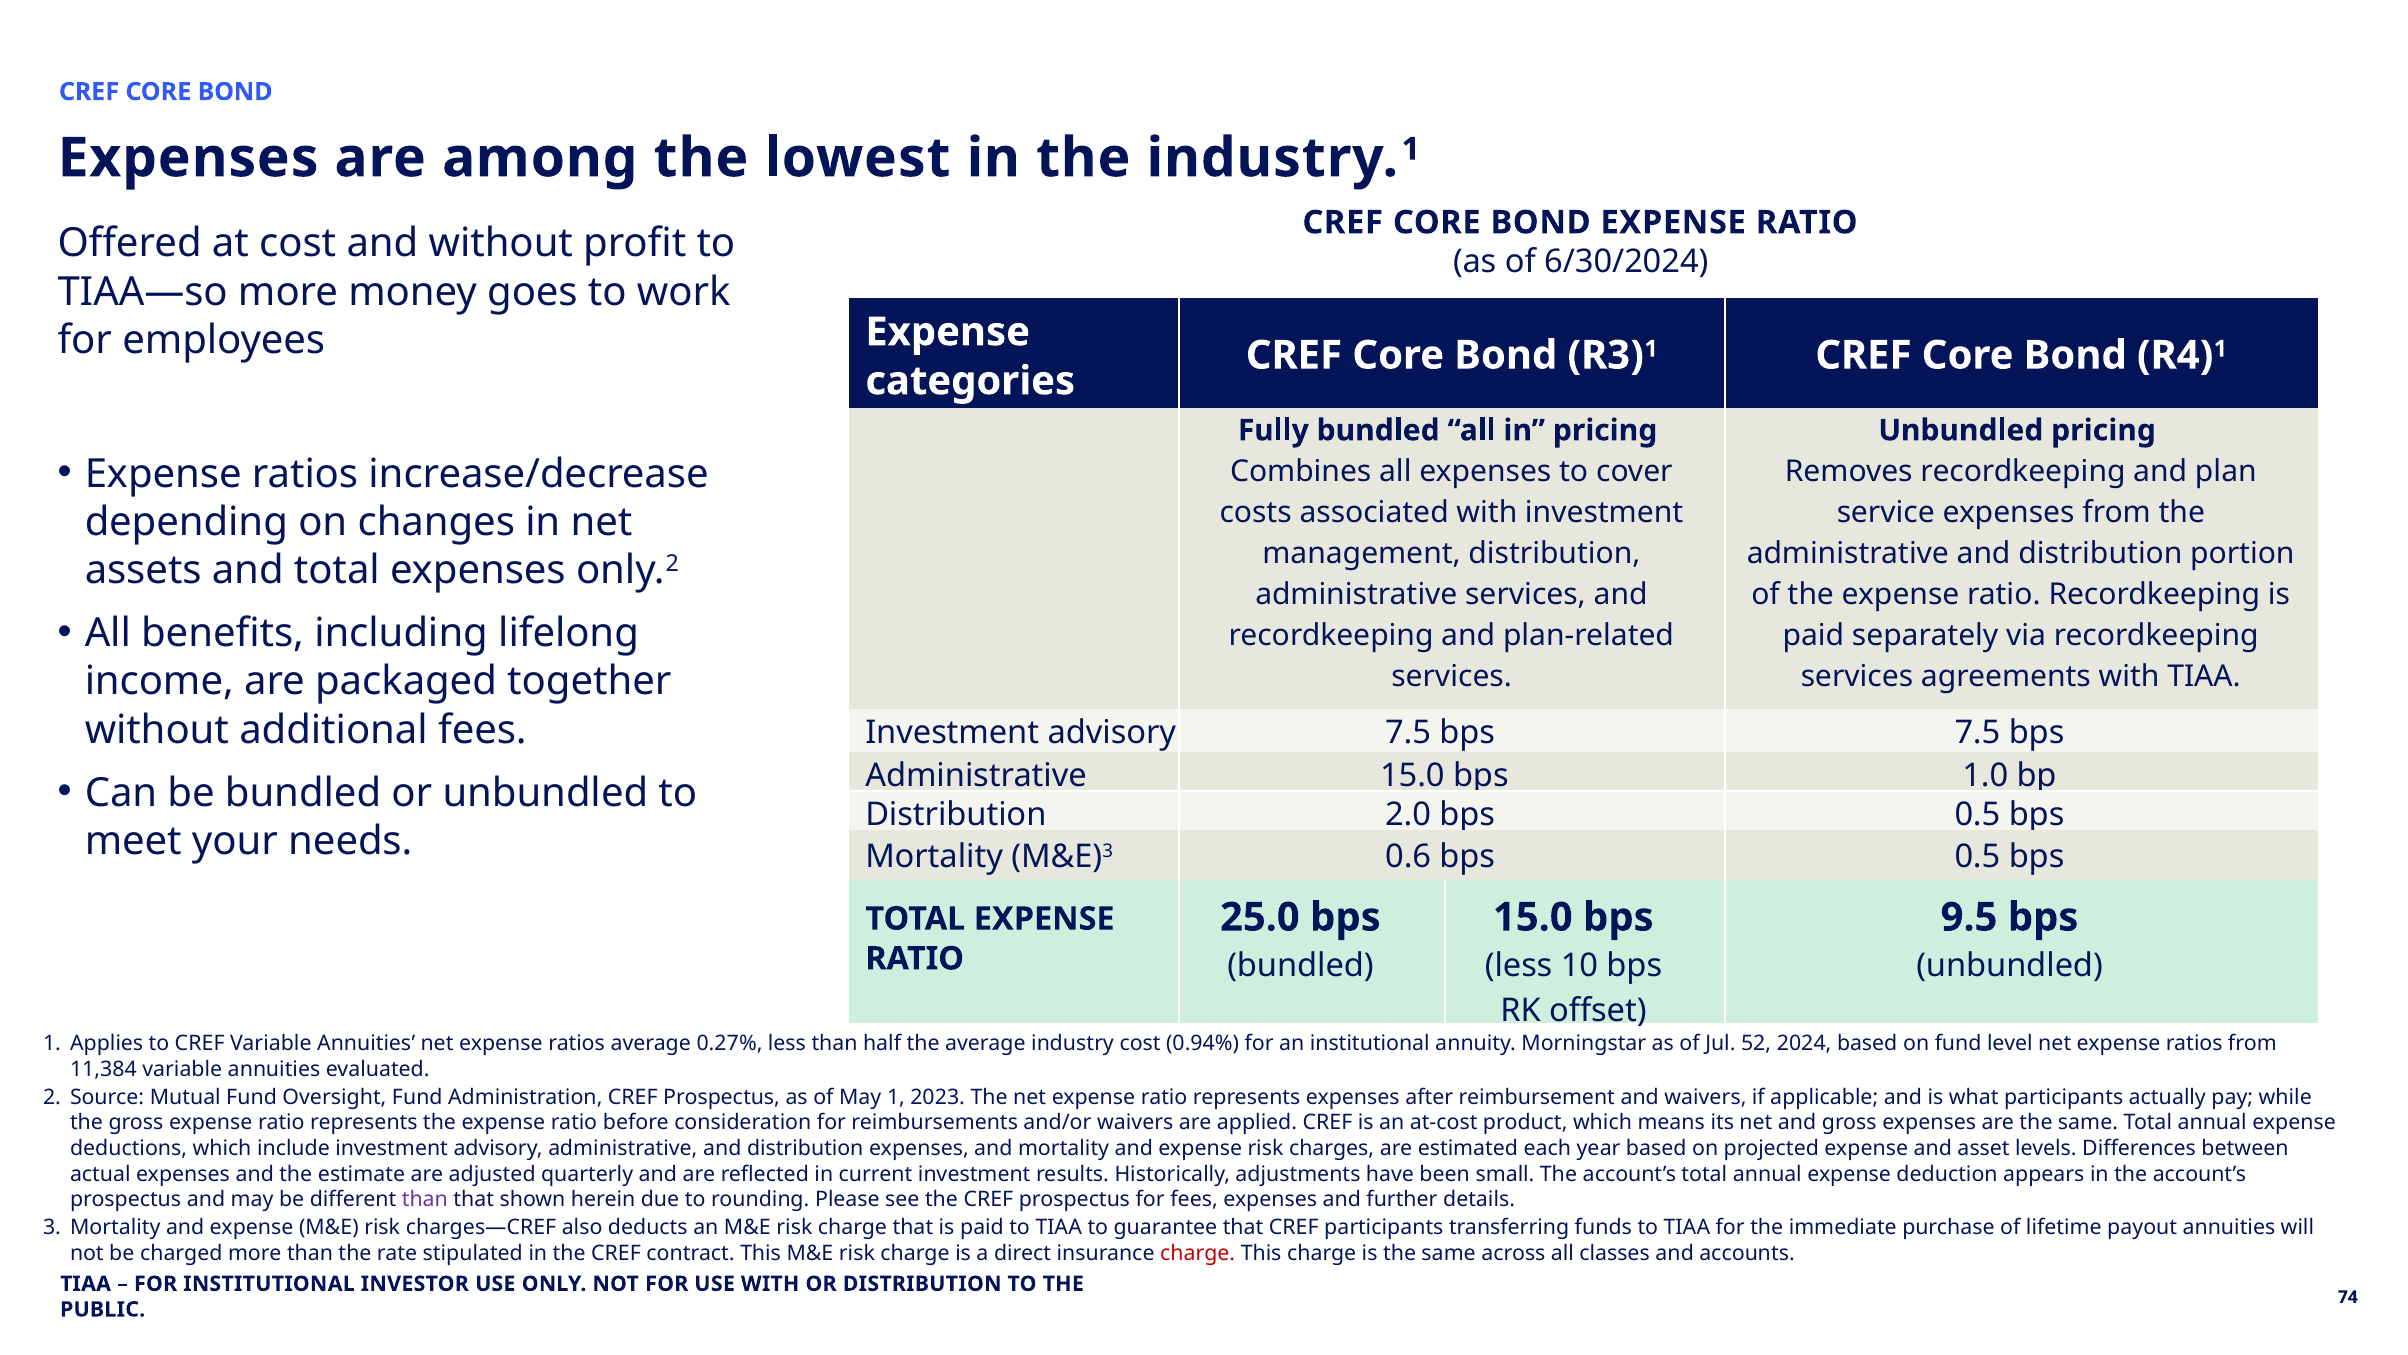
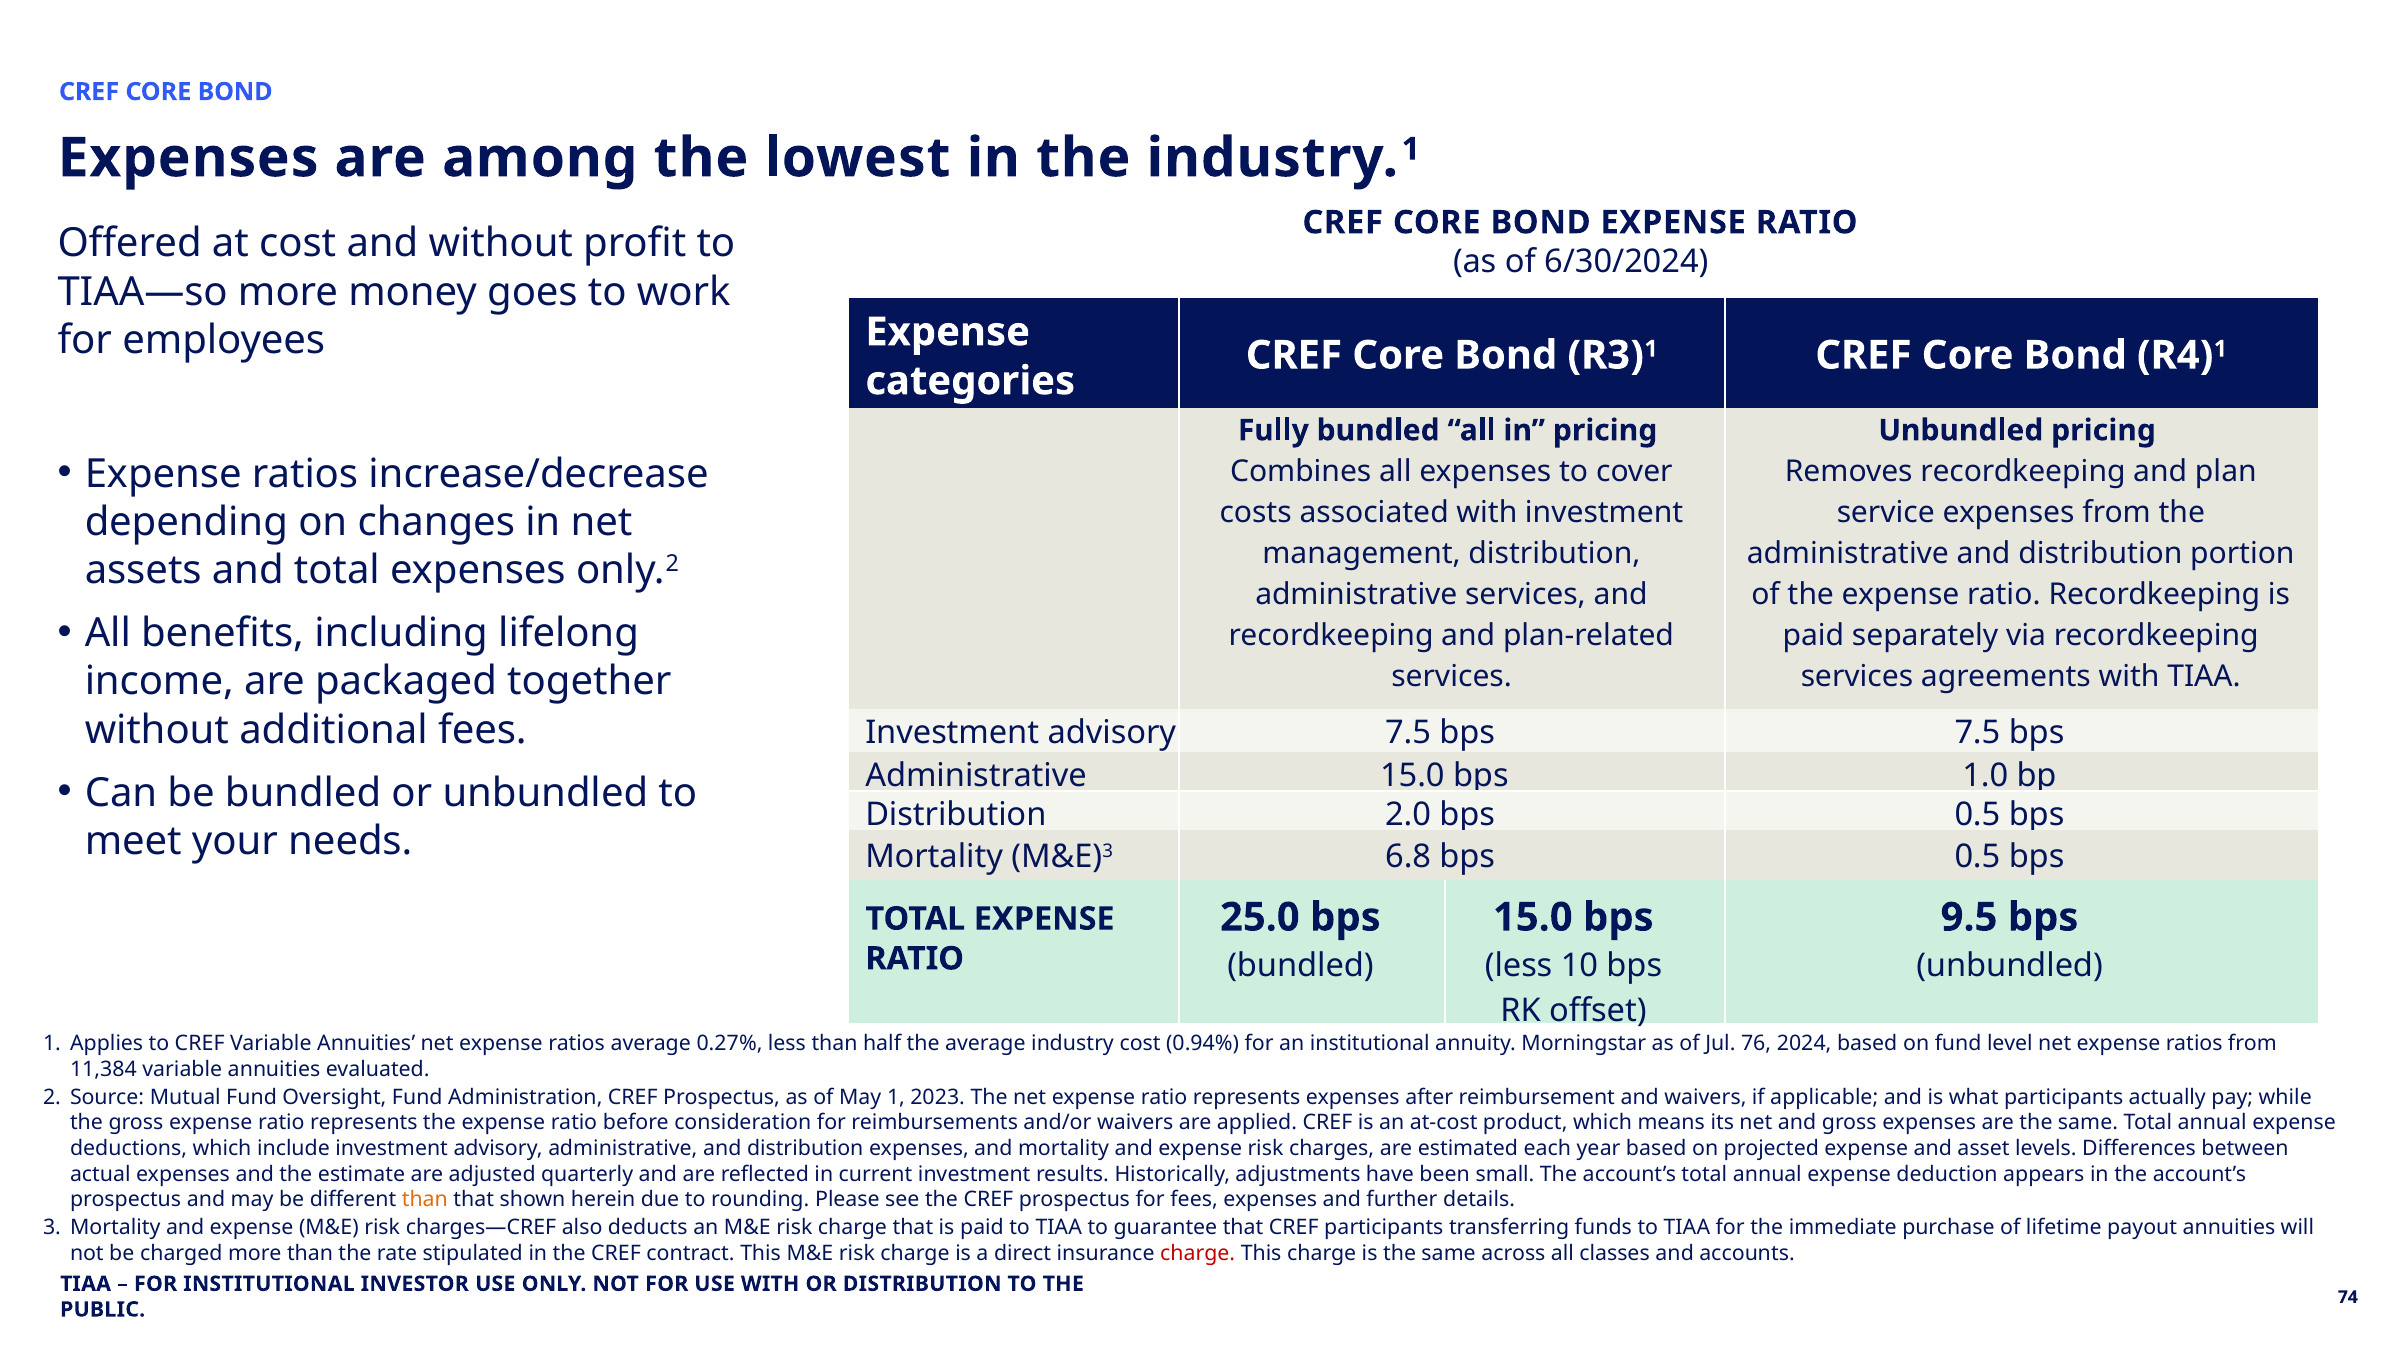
0.6: 0.6 -> 6.8
52: 52 -> 76
than at (425, 1199) colour: purple -> orange
